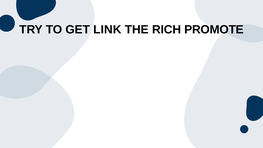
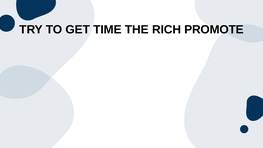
LINK: LINK -> TIME
